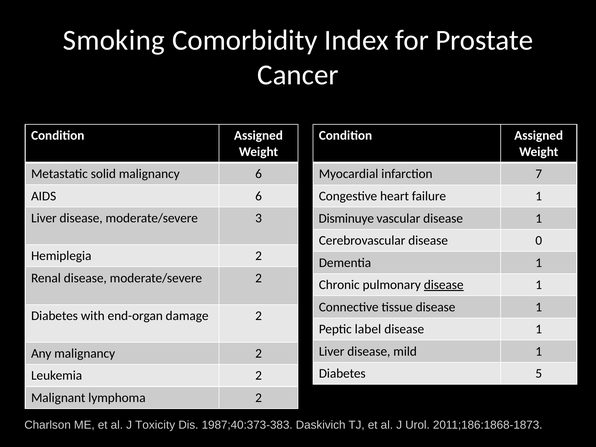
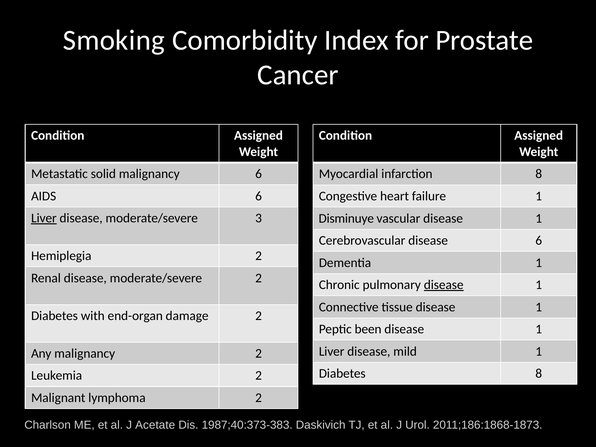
infarction 7: 7 -> 8
Liver at (44, 218) underline: none -> present
disease 0: 0 -> 6
label: label -> been
Diabetes 5: 5 -> 8
Toxicity: Toxicity -> Acetate
